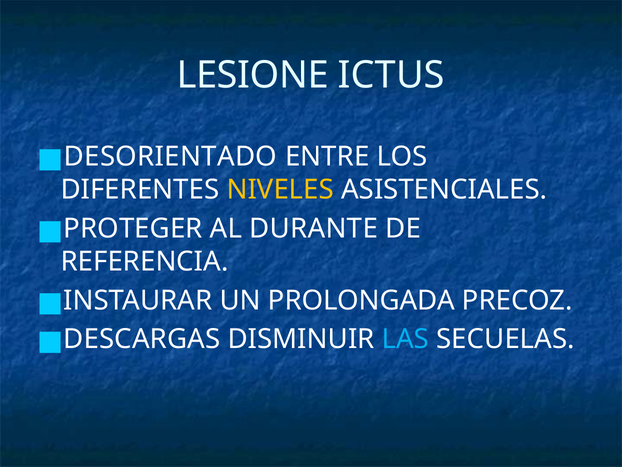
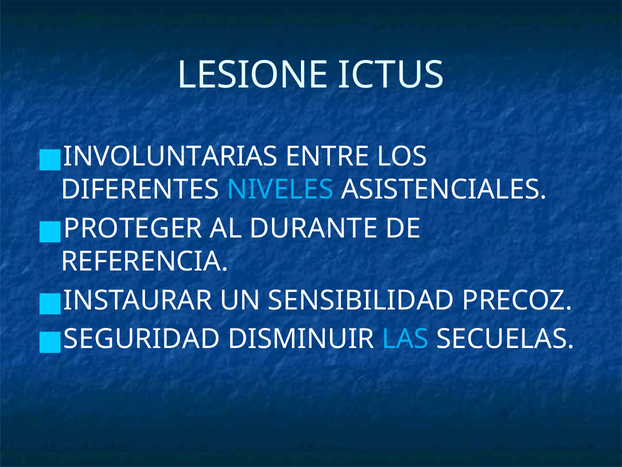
DESORIENTADO: DESORIENTADO -> INVOLUNTARIAS
NIVELES colour: yellow -> light blue
PROLONGADA: PROLONGADA -> SENSIBILIDAD
DESCARGAS: DESCARGAS -> SEGURIDAD
